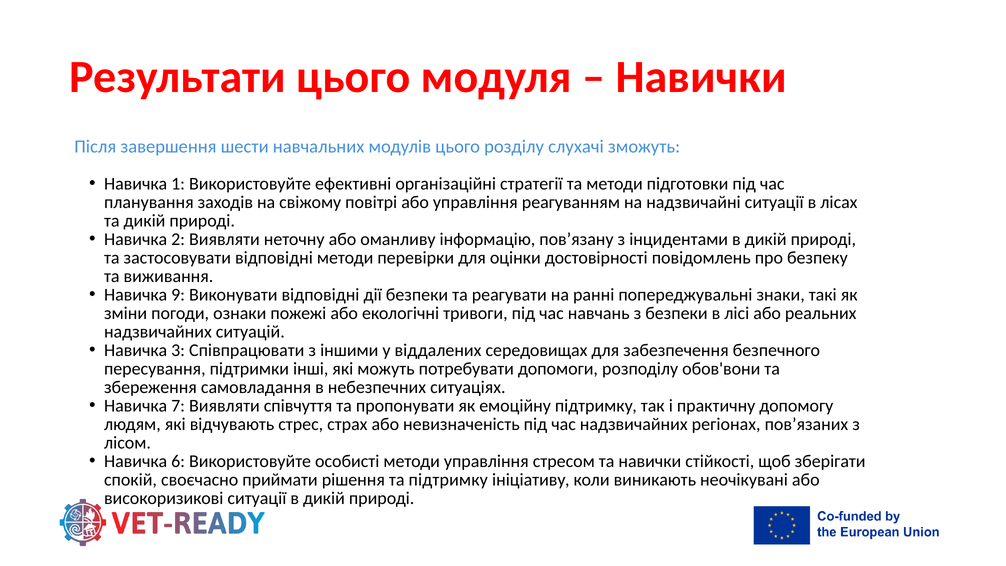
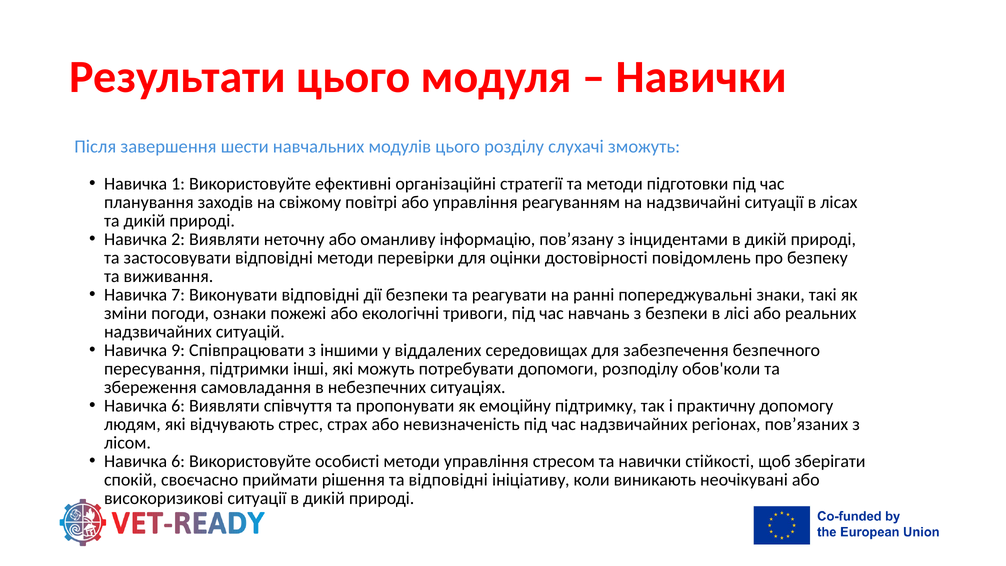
9: 9 -> 7
3: 3 -> 9
обов'вони: обов'вони -> обов'коли
7 at (178, 406): 7 -> 6
та підтримку: підтримку -> відповідні
